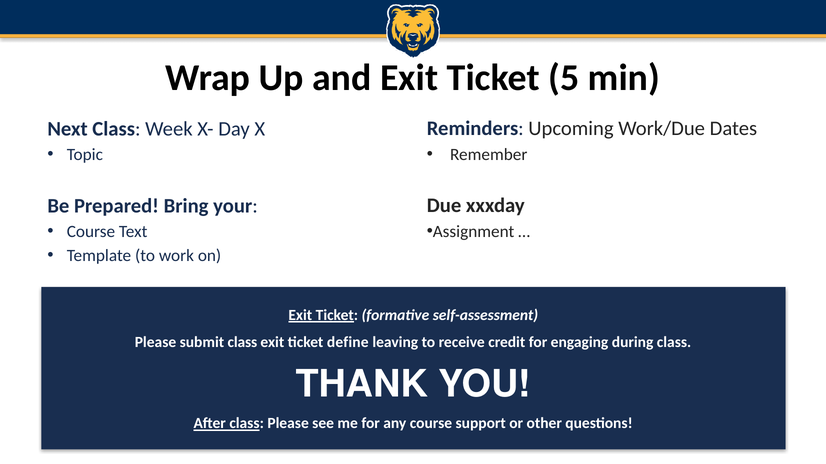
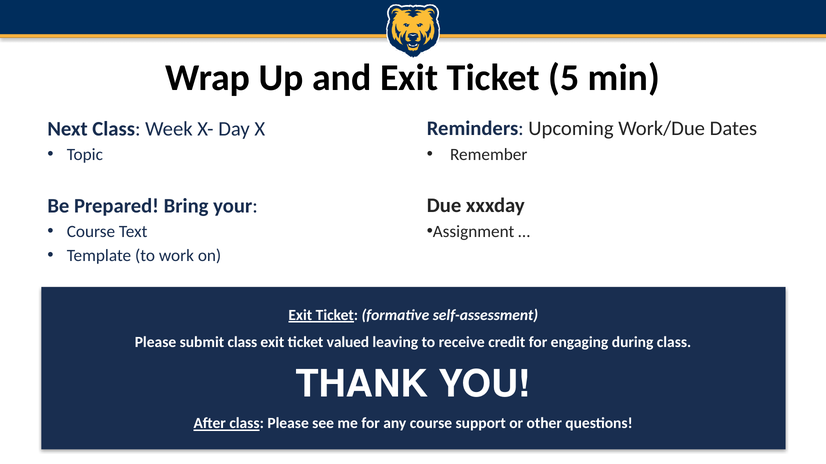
define: define -> valued
